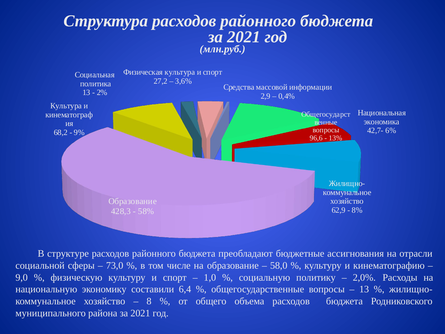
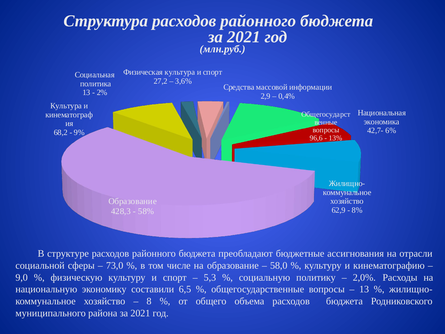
1,0: 1,0 -> 5,3
6,4: 6,4 -> 6,5
